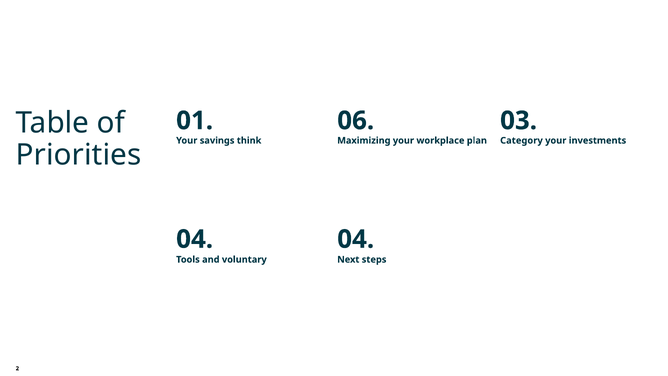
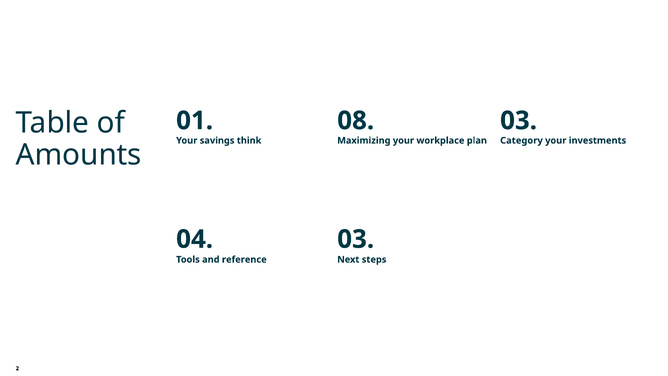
06: 06 -> 08
Priorities: Priorities -> Amounts
04 04: 04 -> 03
voluntary: voluntary -> reference
